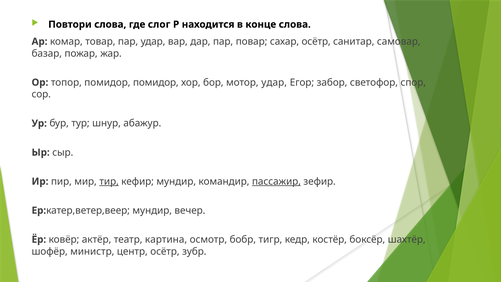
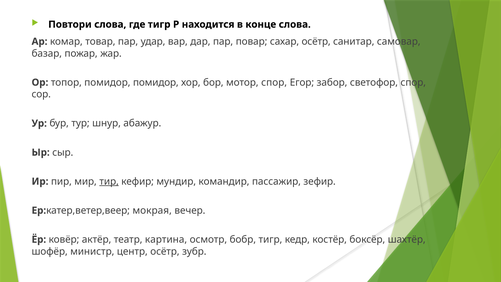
где слог: слог -> тигр
мотор удар: удар -> спор
пассажир underline: present -> none
мундир at (152, 210): мундир -> мокрая
